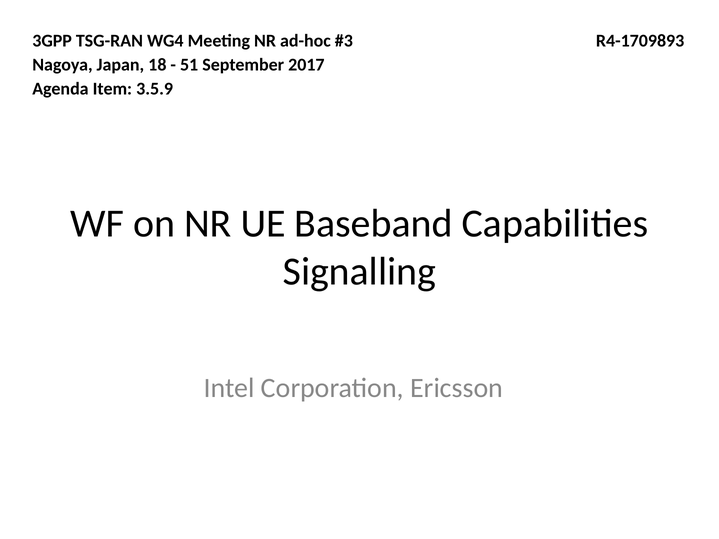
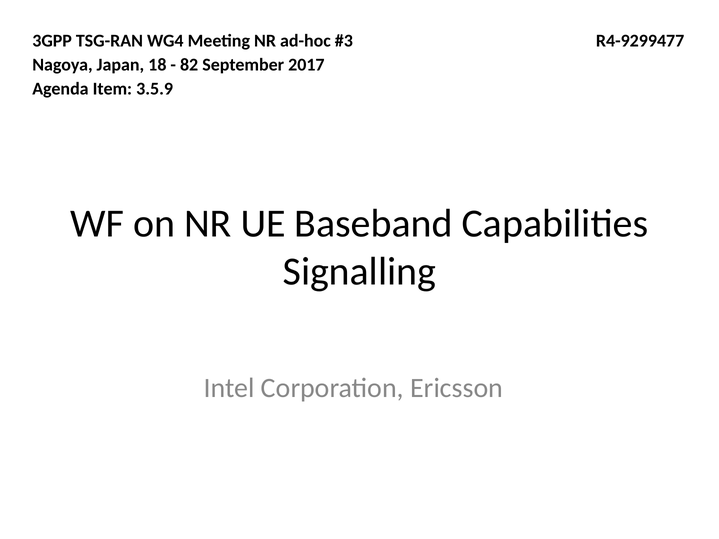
R4-1709893: R4-1709893 -> R4-9299477
51: 51 -> 82
